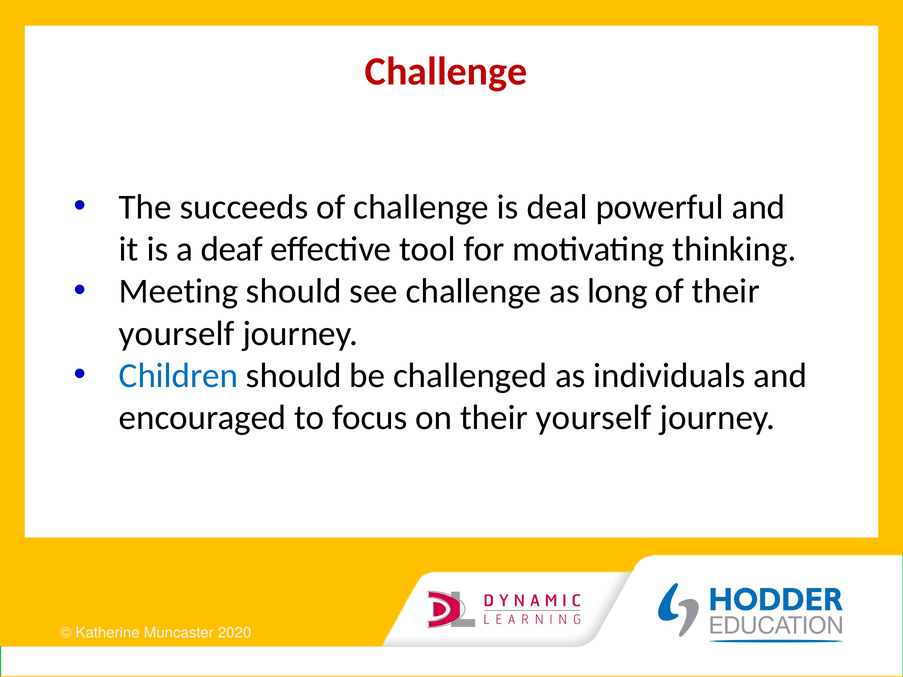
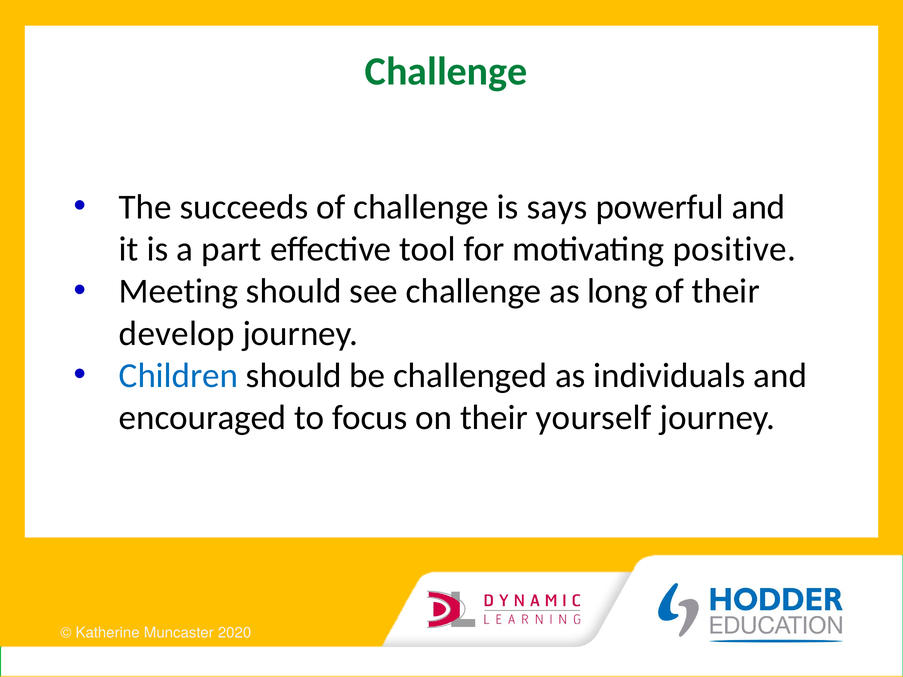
Challenge at (446, 71) colour: red -> green
deal: deal -> says
deaf: deaf -> part
thinking: thinking -> positive
yourself at (177, 334): yourself -> develop
